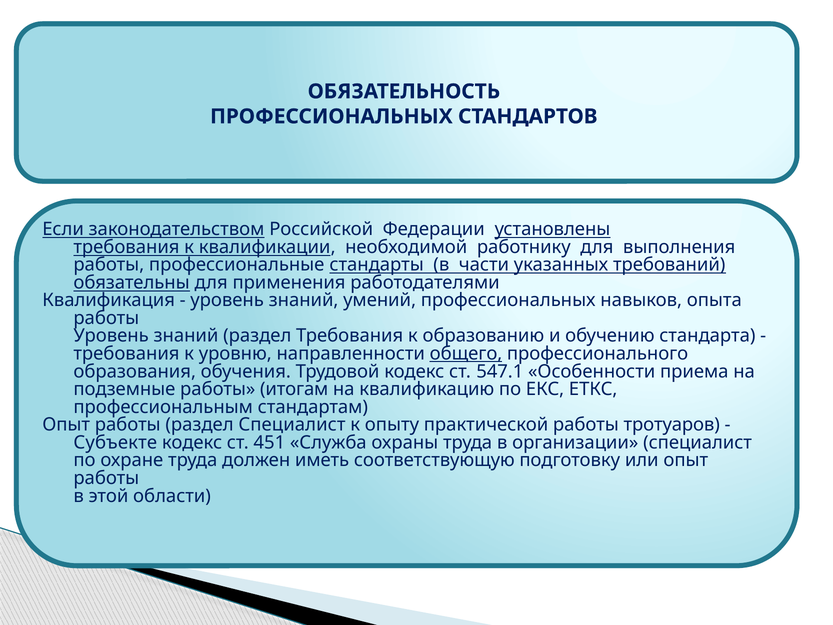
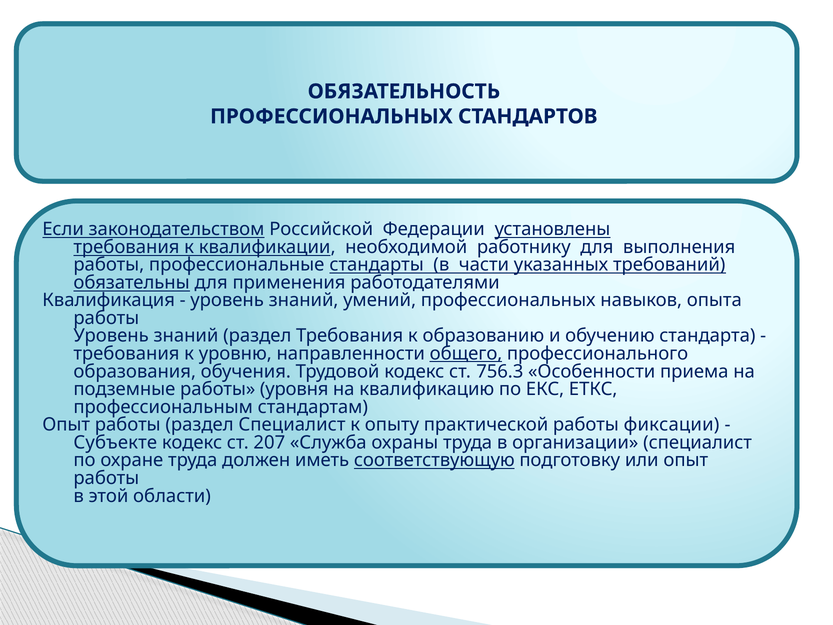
547.1: 547.1 -> 756.3
итогам: итогам -> уровня
тротуаров: тротуаров -> фиксации
451: 451 -> 207
соответствующую underline: none -> present
